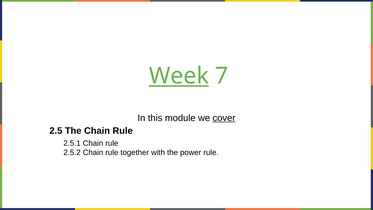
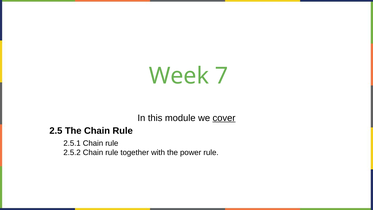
Week underline: present -> none
